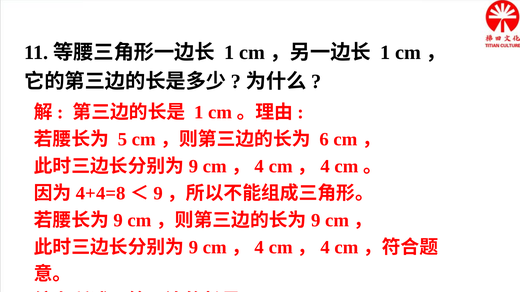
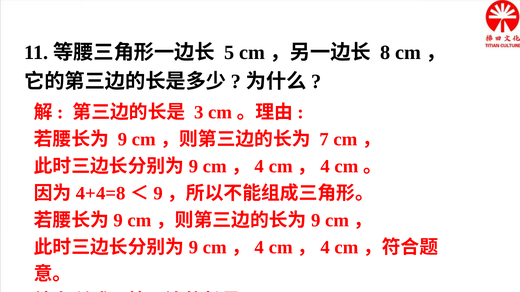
1 at (229, 53): 1 -> 5
1 at (385, 53): 1 -> 8
1 at (199, 112): 1 -> 3
5 at (123, 140): 5 -> 9
6: 6 -> 7
